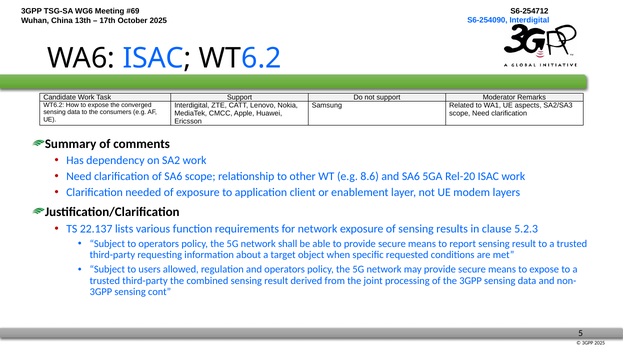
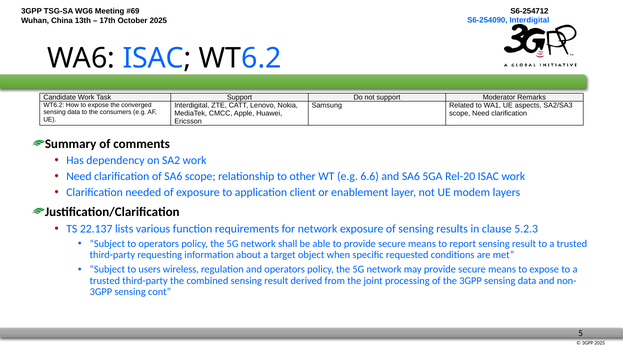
8.6: 8.6 -> 6.6
allowed: allowed -> wireless
